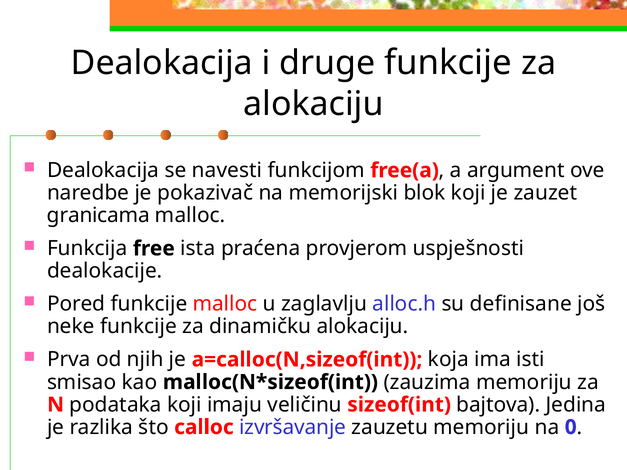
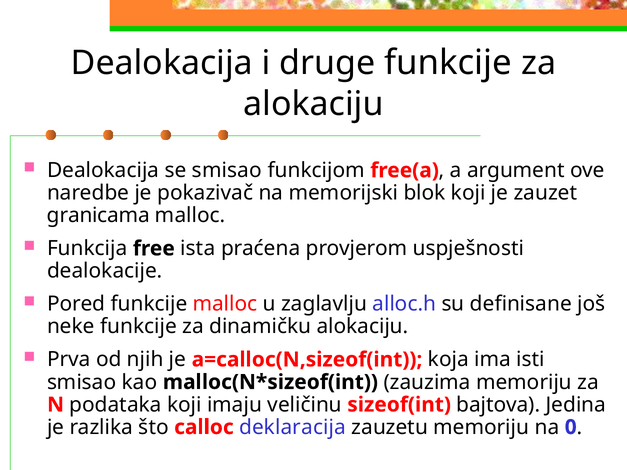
se navesti: navesti -> smisao
izvršavanje: izvršavanje -> deklaracija
